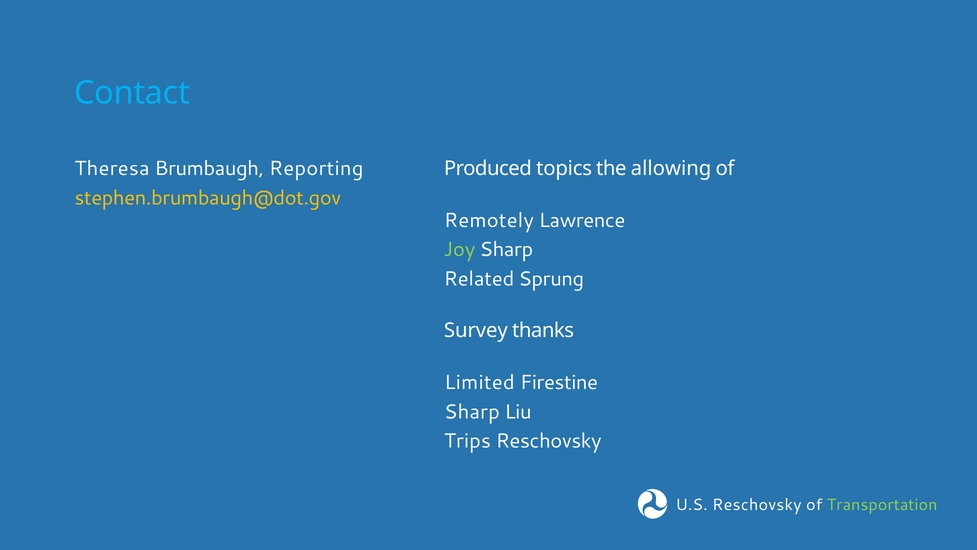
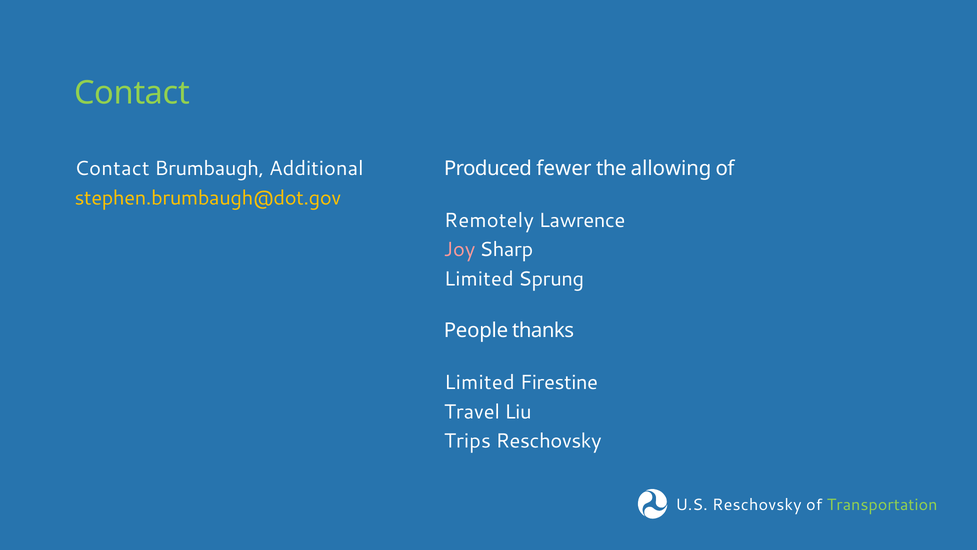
Contact at (132, 93) colour: light blue -> light green
Theresa at (112, 168): Theresa -> Contact
Reporting: Reporting -> Additional
topics: topics -> fewer
Joy colour: light green -> pink
Related at (479, 279): Related -> Limited
Survey: Survey -> People
Sharp at (472, 411): Sharp -> Travel
